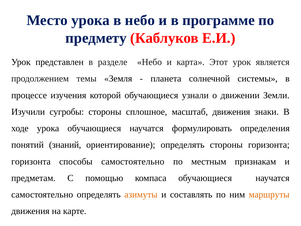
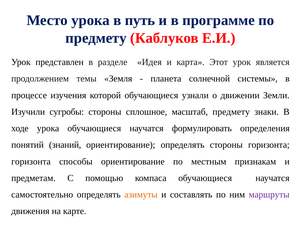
в небо: небо -> путь
разделе Небо: Небо -> Идея
масштаб движения: движения -> предмету
способы самостоятельно: самостоятельно -> ориентирование
маршруты colour: orange -> purple
